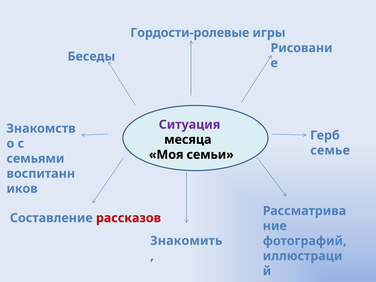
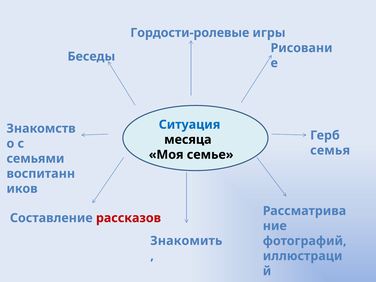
Ситуация colour: purple -> blue
семье: семье -> семья
семьи: семьи -> семье
